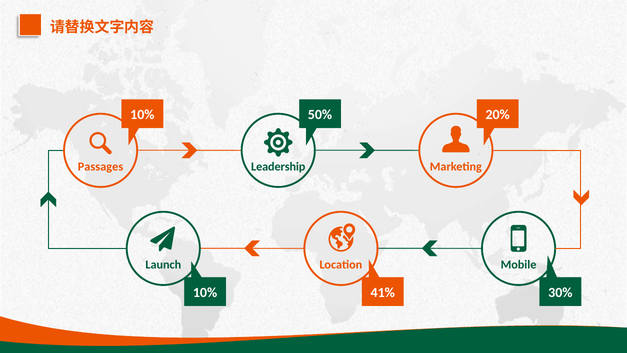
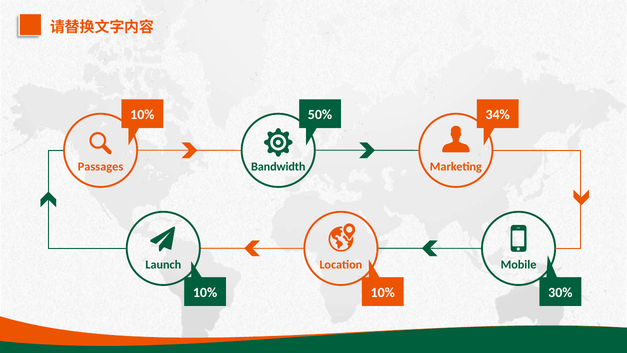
20%: 20% -> 34%
Leadership: Leadership -> Bandwidth
10% 41%: 41% -> 10%
